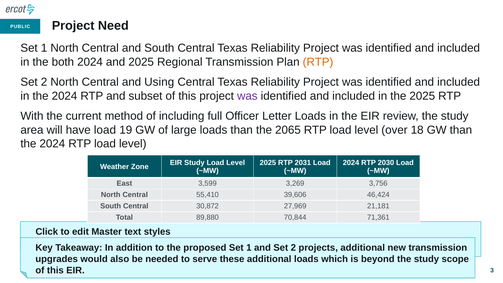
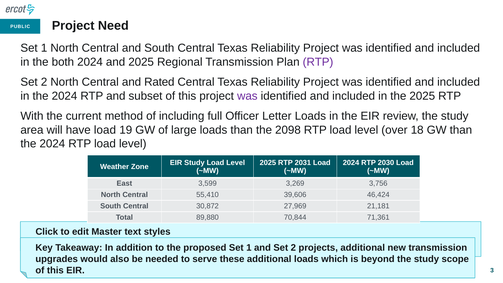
RTP at (318, 62) colour: orange -> purple
Using: Using -> Rated
2065: 2065 -> 2098
